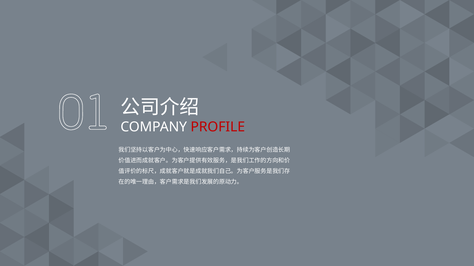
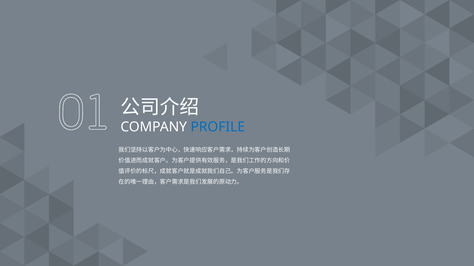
PROFILE colour: red -> blue
